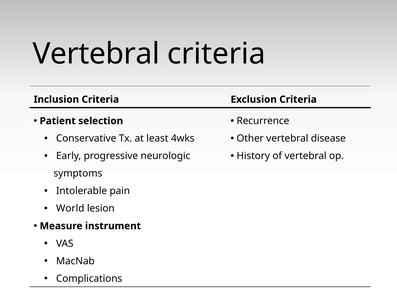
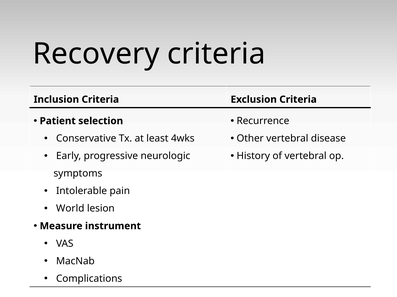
Vertebral at (96, 54): Vertebral -> Recovery
